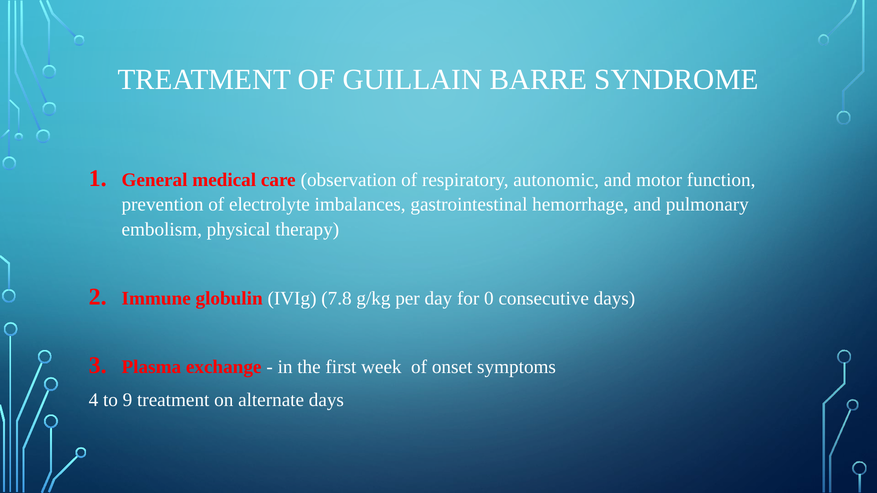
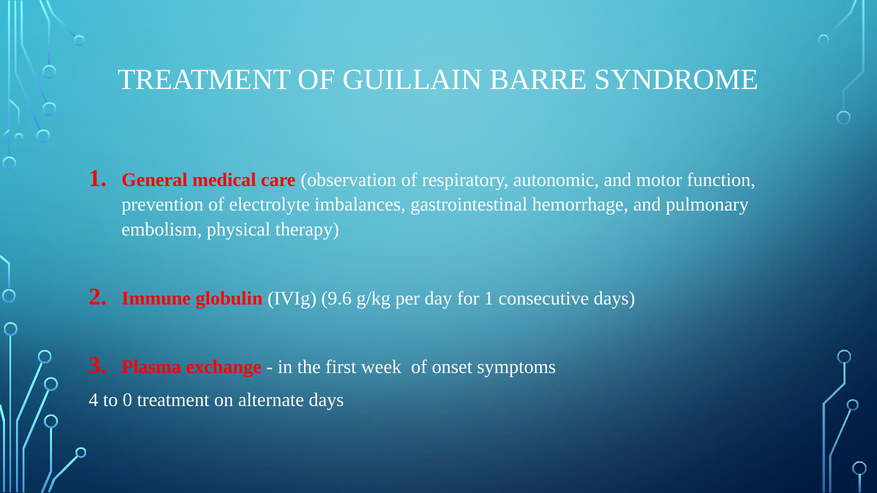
7.8: 7.8 -> 9.6
for 0: 0 -> 1
9: 9 -> 0
